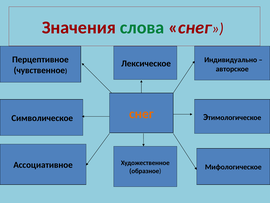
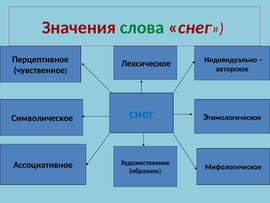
снег at (141, 114) colour: orange -> blue
